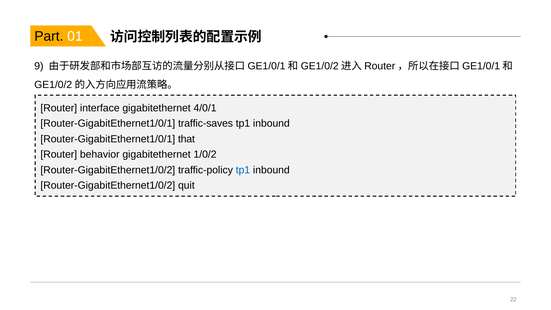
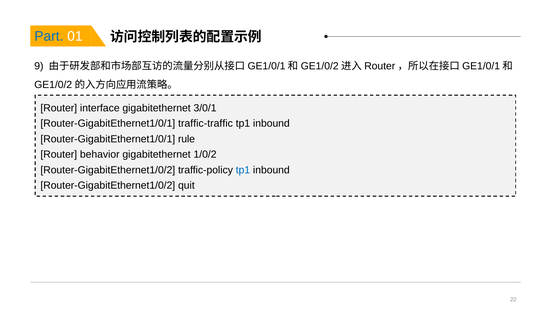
Part colour: black -> blue
4/0/1: 4/0/1 -> 3/0/1
traffic-saves: traffic-saves -> traffic-traffic
that: that -> rule
